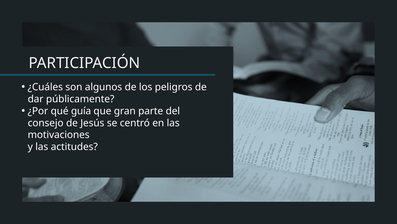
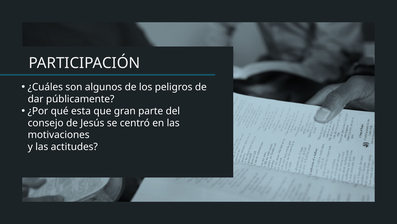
guía: guía -> esta
